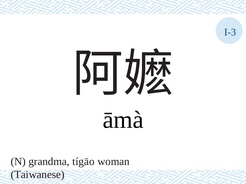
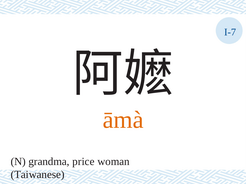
I-3: I-3 -> I-7
āmà colour: black -> orange
tígāo: tígāo -> price
